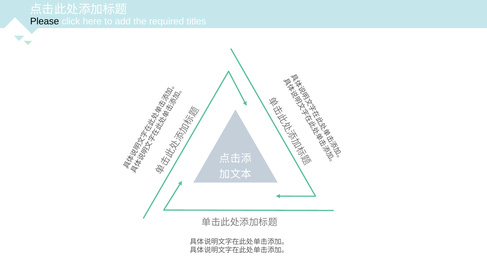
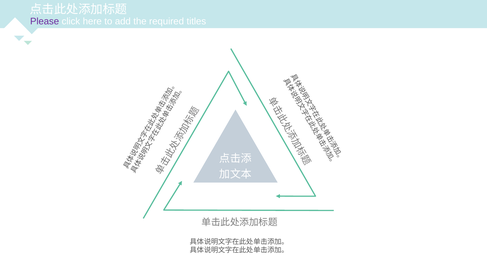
Please colour: black -> purple
